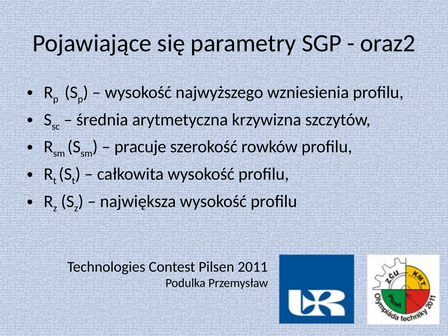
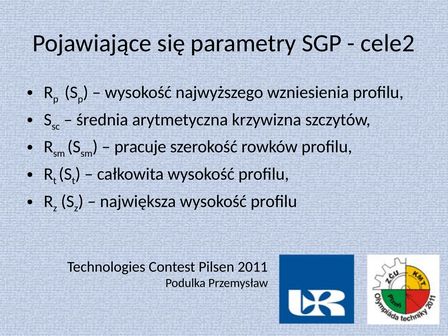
oraz2: oraz2 -> cele2
